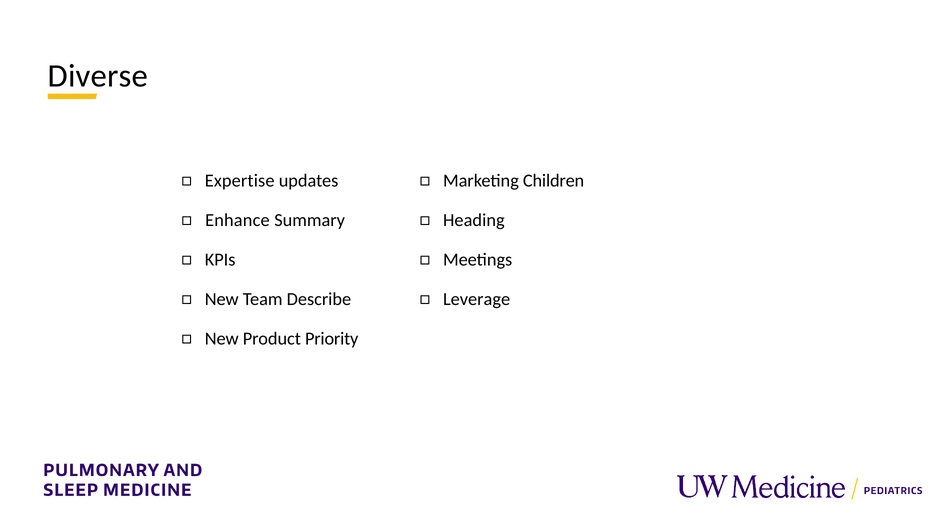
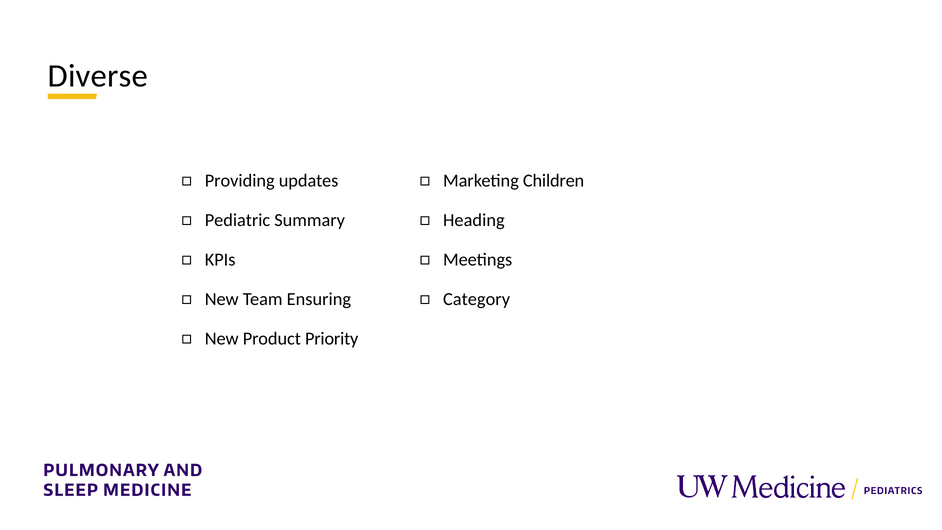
Expertise: Expertise -> Providing
Enhance: Enhance -> Pediatric
Describe: Describe -> Ensuring
Leverage: Leverage -> Category
